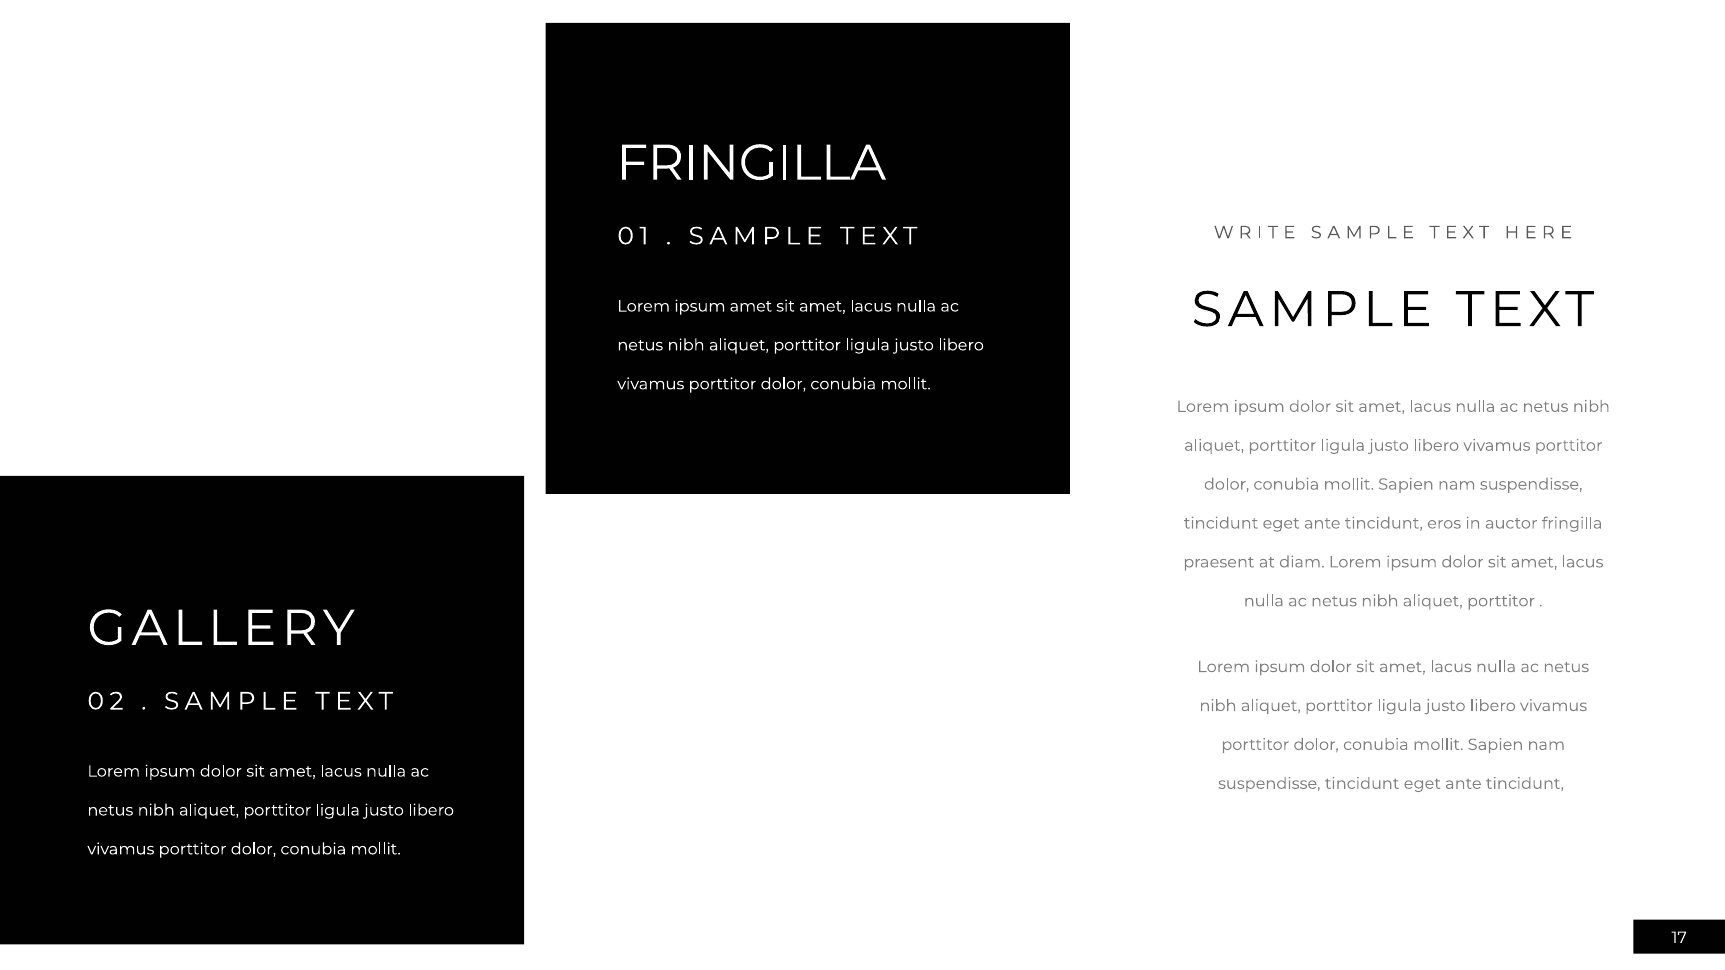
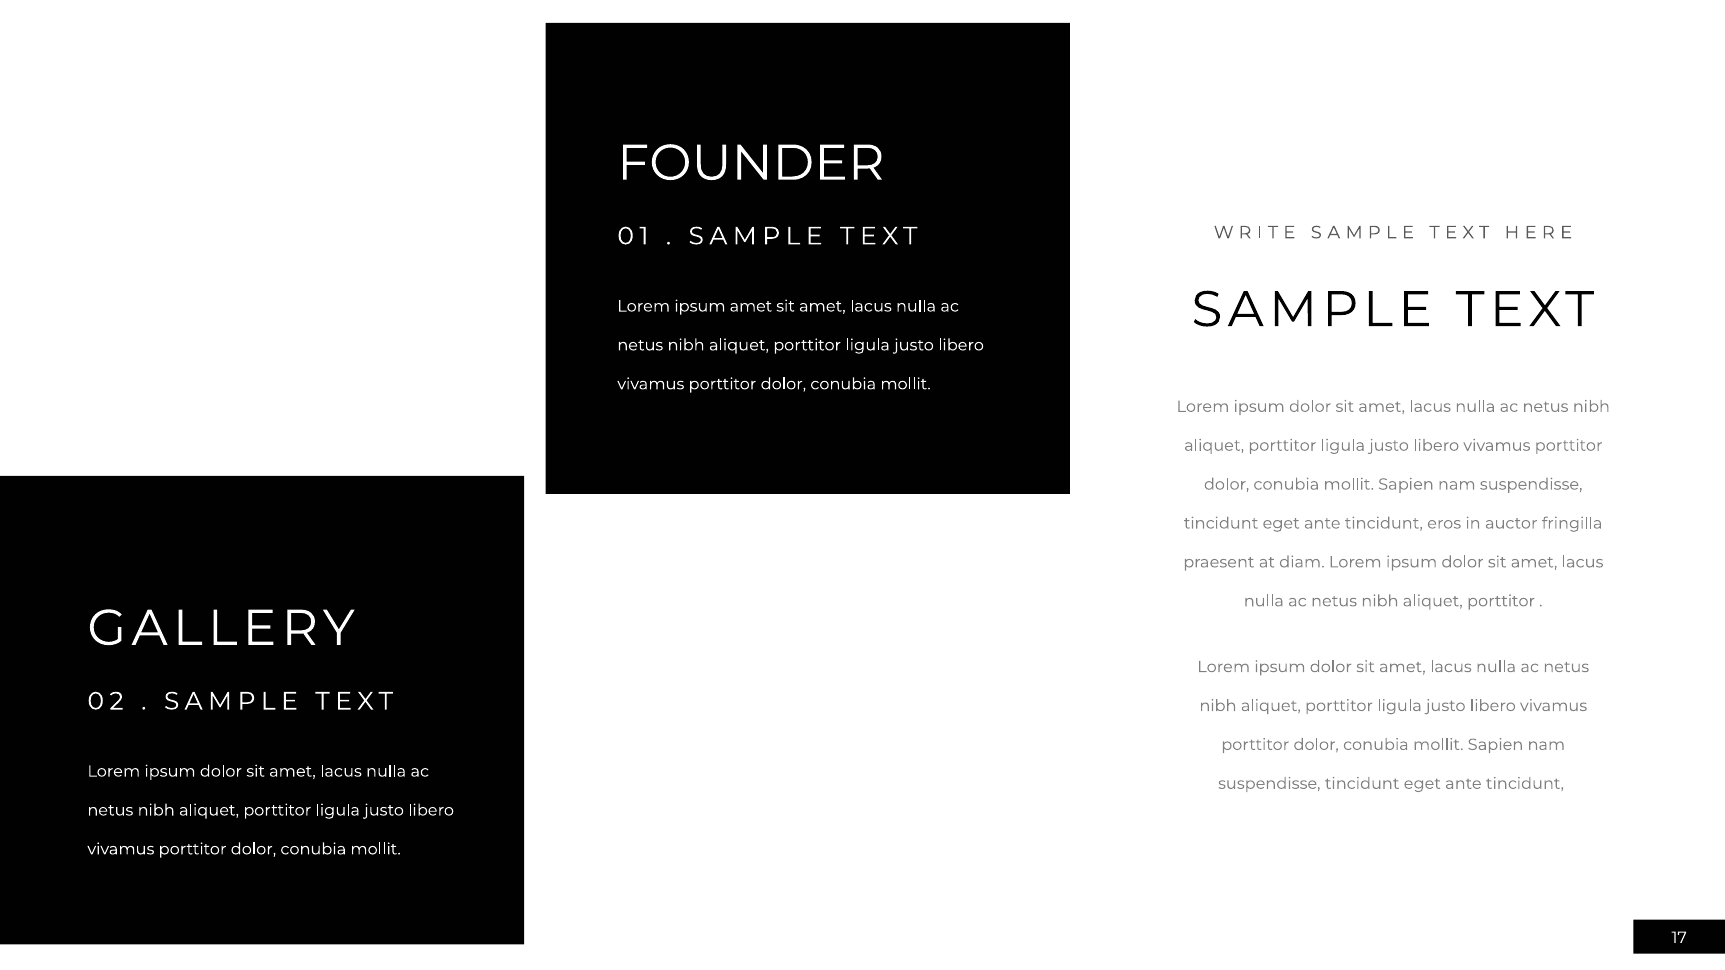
FRINGILLA at (751, 163): FRINGILLA -> FOUNDER
